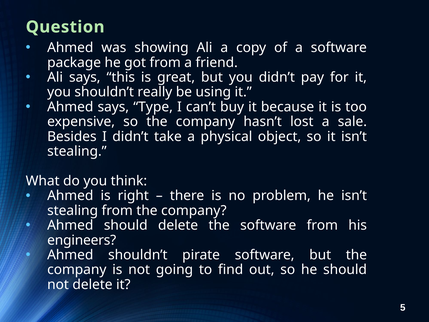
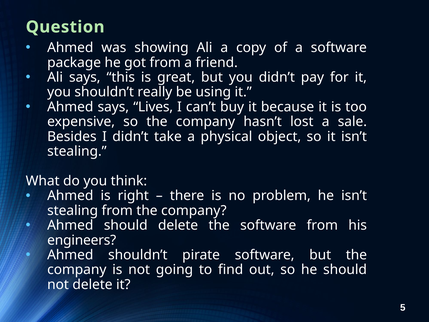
Type: Type -> Lives
